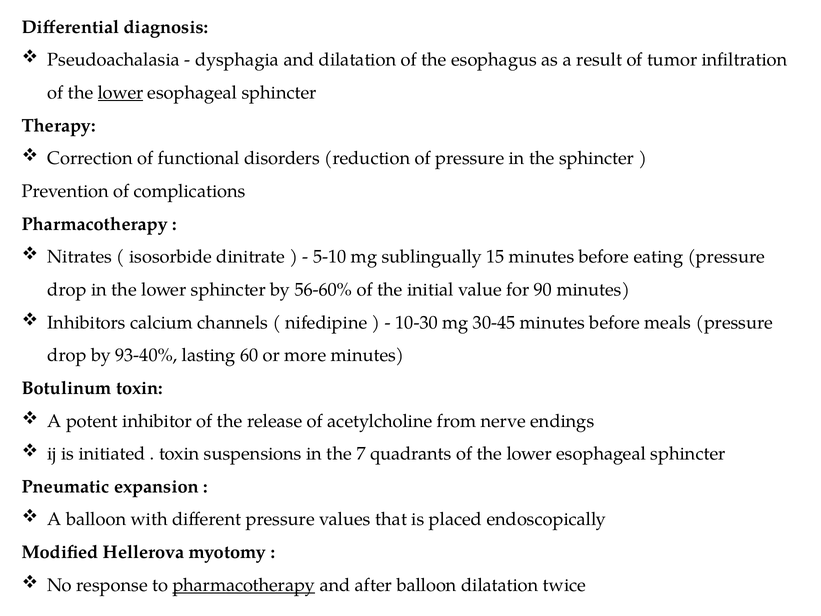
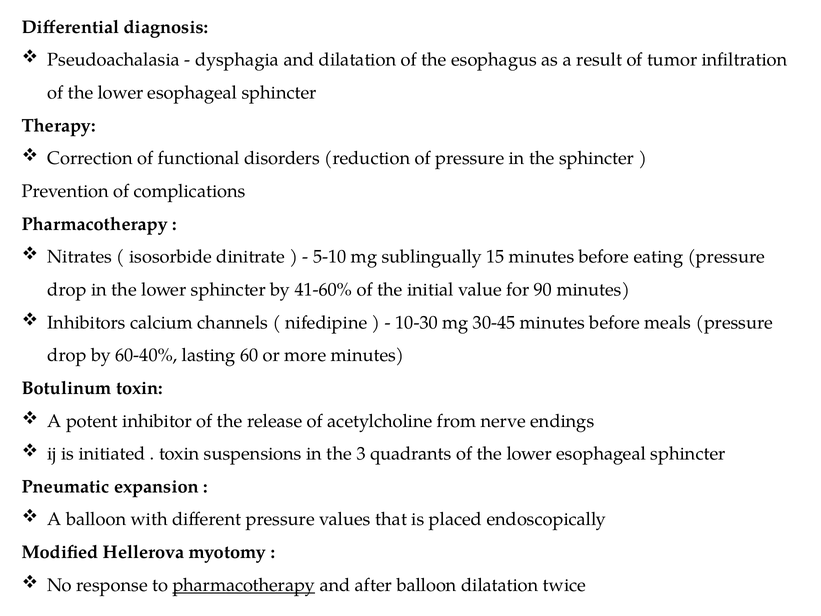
lower at (120, 93) underline: present -> none
56-60%: 56-60% -> 41-60%
93-40%: 93-40% -> 60-40%
7: 7 -> 3
